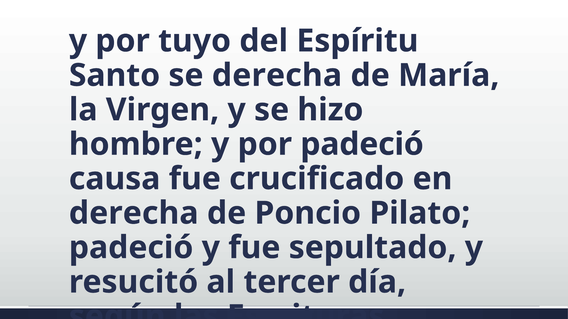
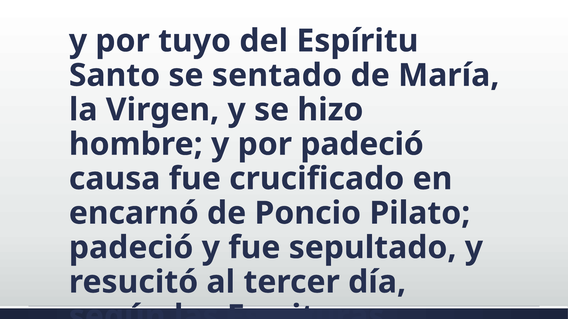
se derecha: derecha -> sentado
derecha at (134, 213): derecha -> encarnó
